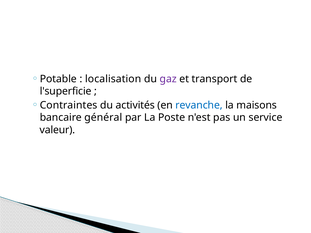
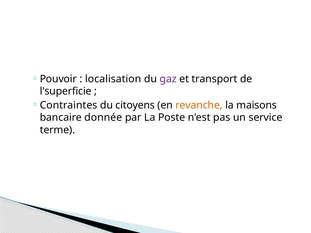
Potable: Potable -> Pouvoir
activités: activités -> citoyens
revanche colour: blue -> orange
général: général -> donnée
valeur: valeur -> terme
